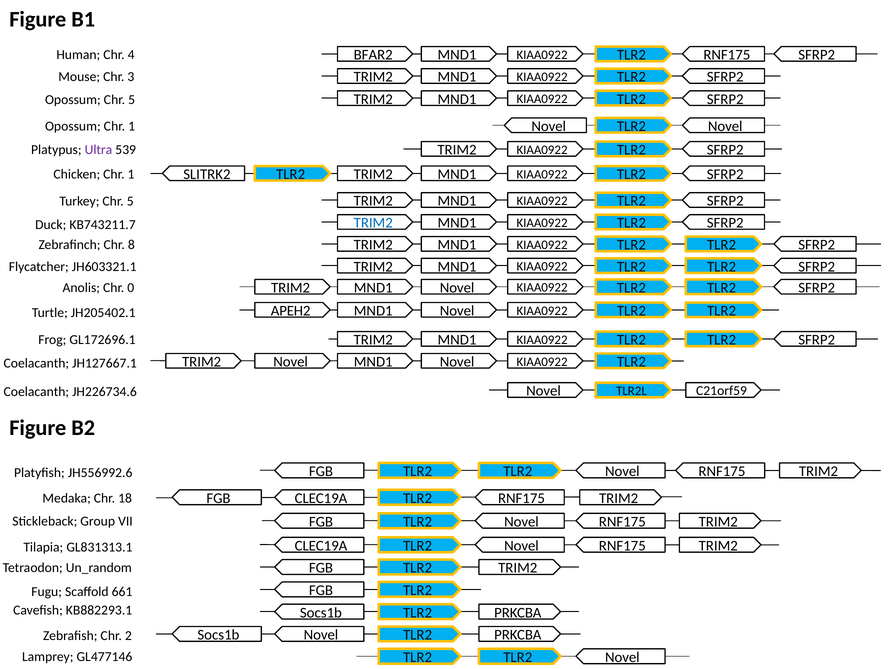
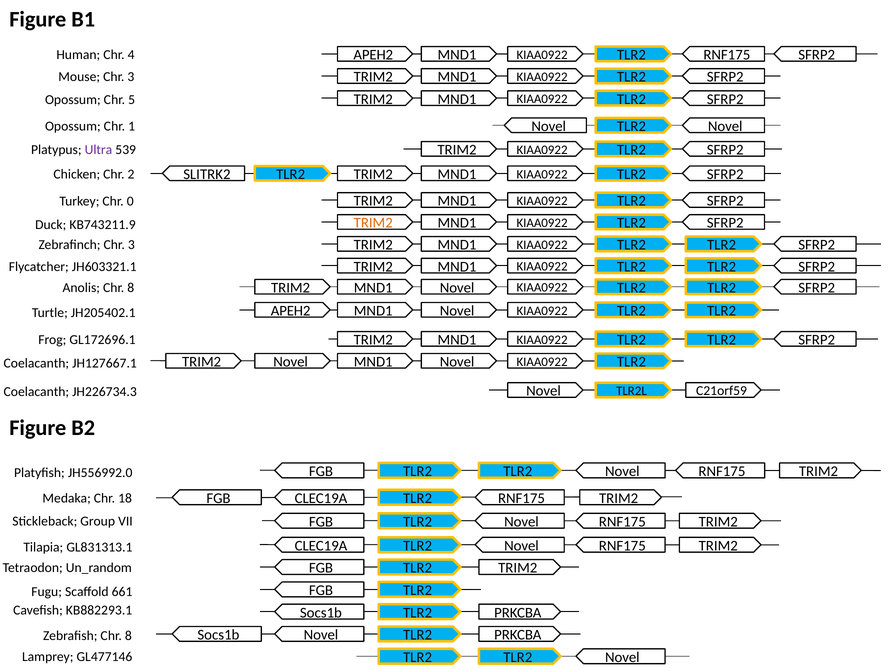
BFAR2 at (373, 55): BFAR2 -> APEH2
Chicken Chr 1: 1 -> 2
Turkey Chr 5: 5 -> 0
TRIM2 at (373, 223) colour: blue -> orange
KB743211.7: KB743211.7 -> KB743211.9
Zebrafinch Chr 8: 8 -> 3
Anolis Chr 0: 0 -> 8
JH226734.6: JH226734.6 -> JH226734.3
JH556992.6: JH556992.6 -> JH556992.0
Zebrafish Chr 2: 2 -> 8
